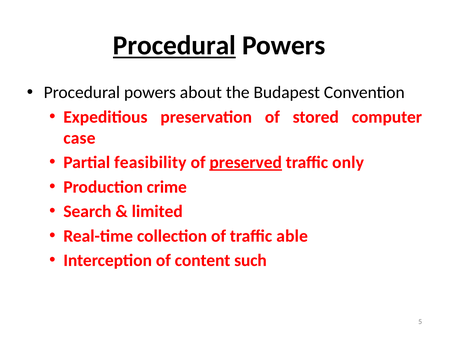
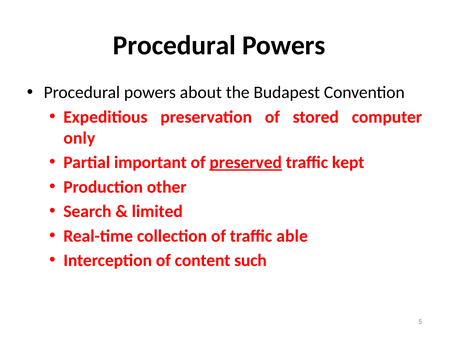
Procedural at (174, 46) underline: present -> none
case: case -> only
feasibility: feasibility -> important
only: only -> kept
crime: crime -> other
